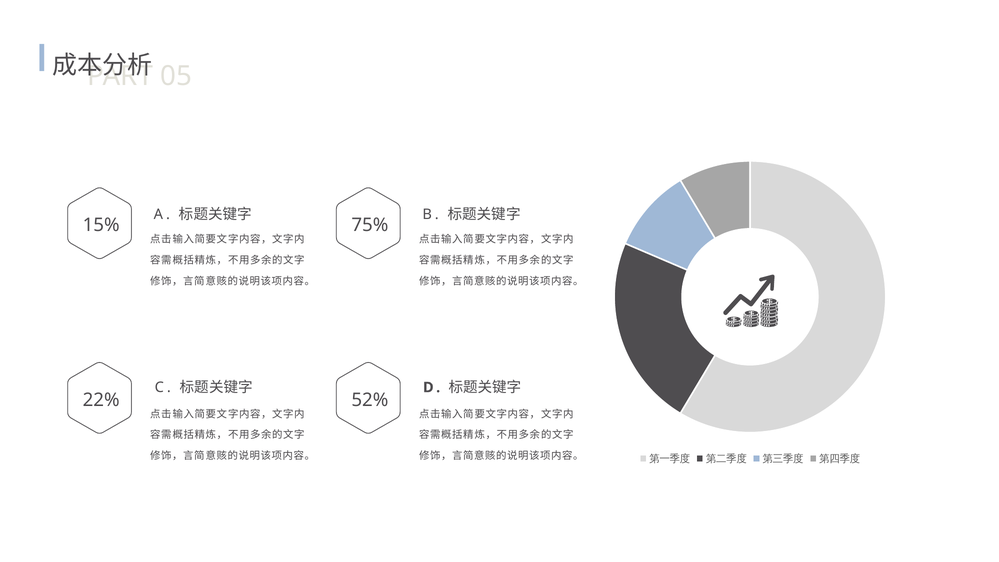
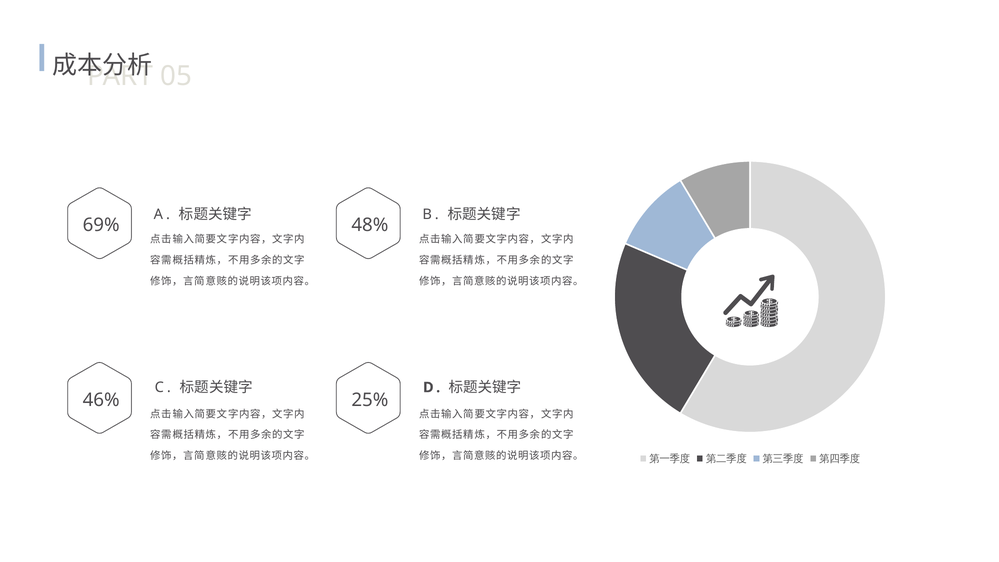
15%: 15% -> 69%
75%: 75% -> 48%
22%: 22% -> 46%
52%: 52% -> 25%
